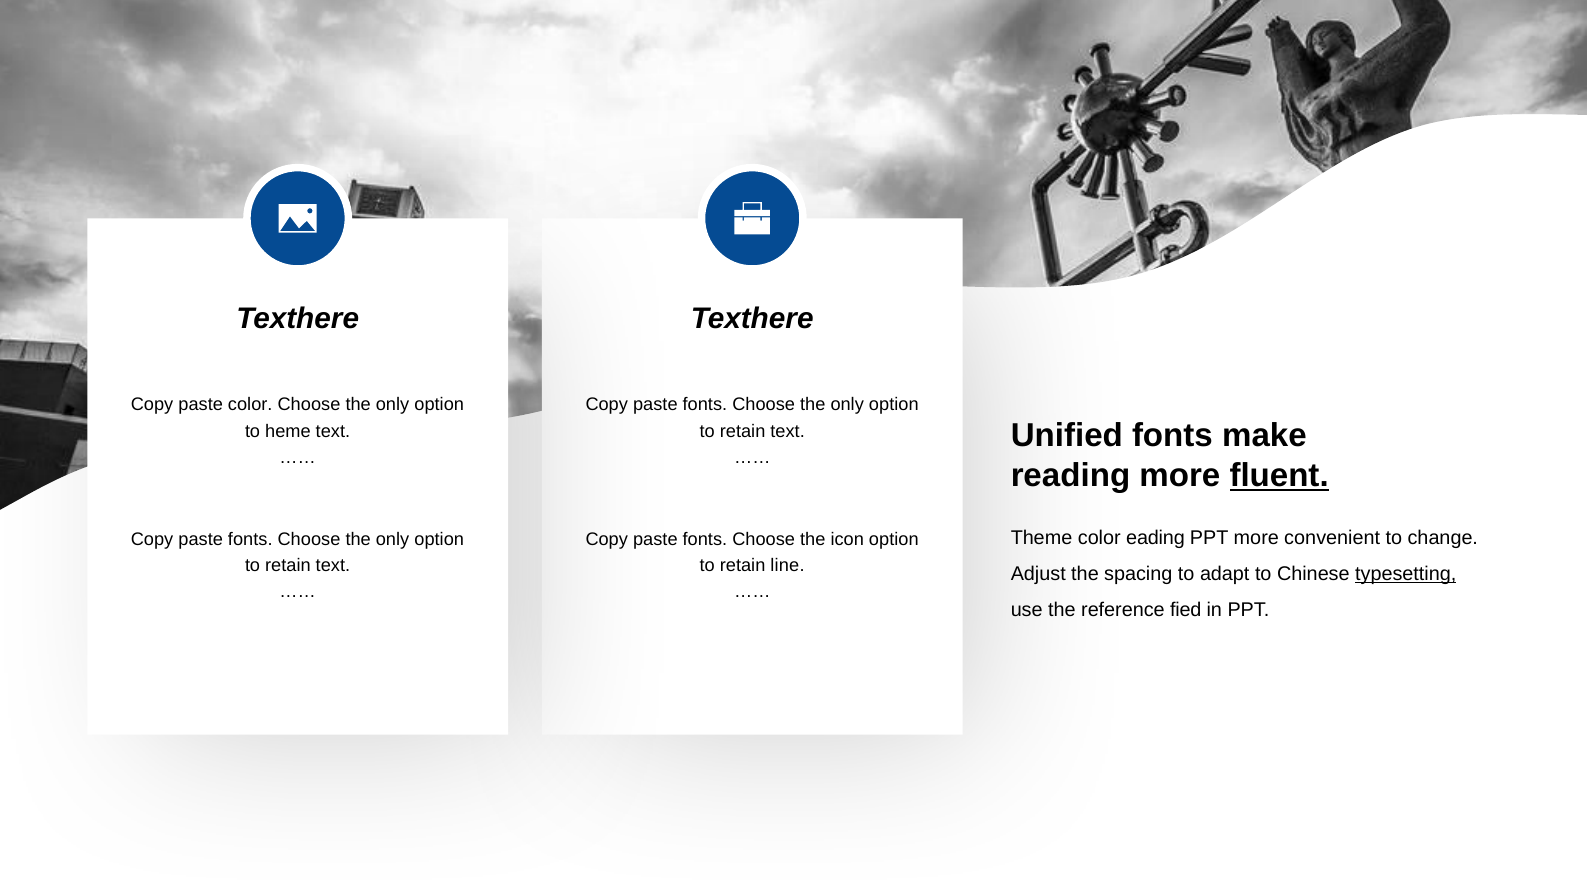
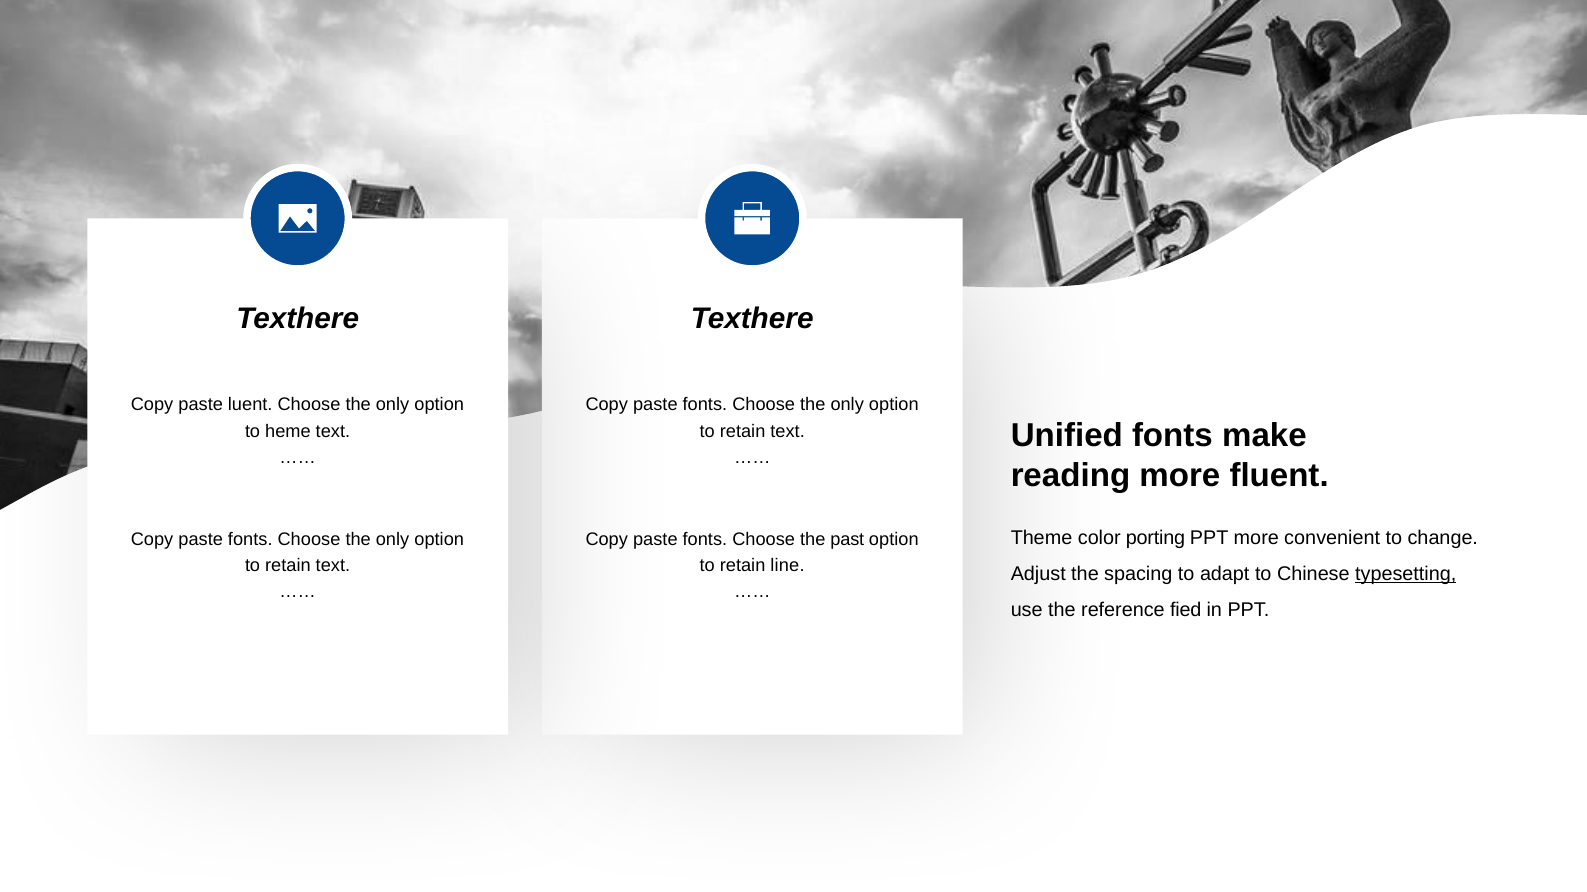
paste color: color -> luent
fluent underline: present -> none
eading: eading -> porting
icon: icon -> past
